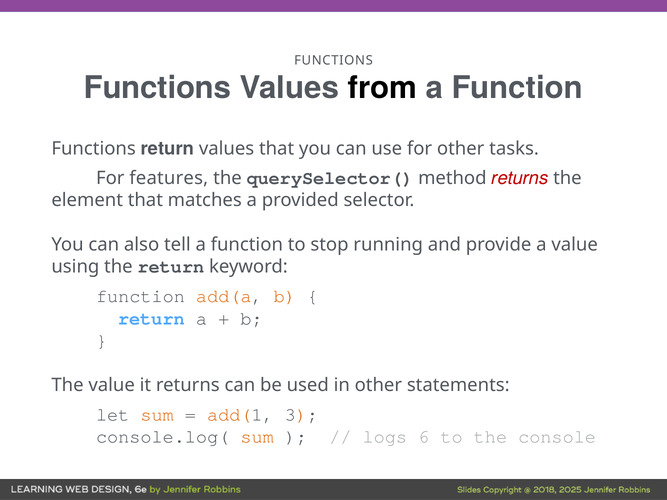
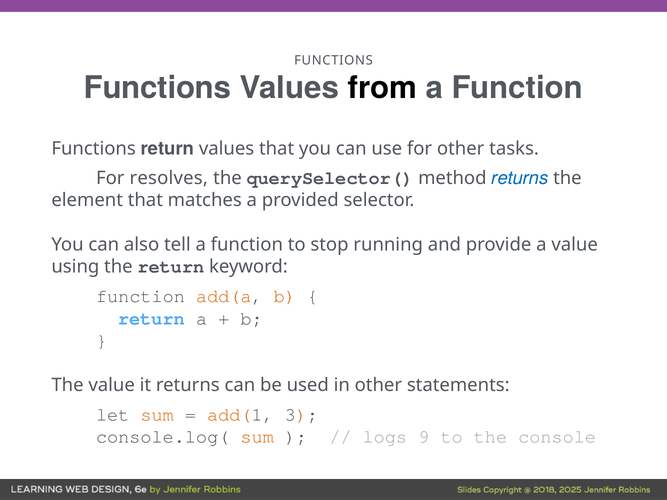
features: features -> resolves
returns at (520, 178) colour: red -> blue
6: 6 -> 9
